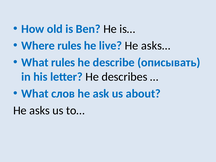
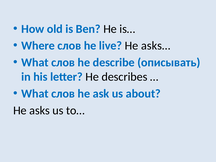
Where rules: rules -> слов
rules at (63, 62): rules -> слов
